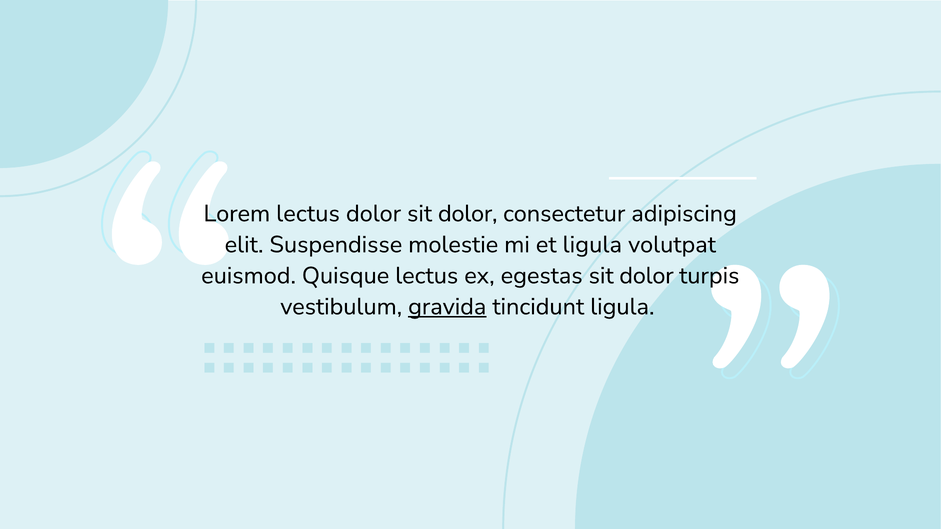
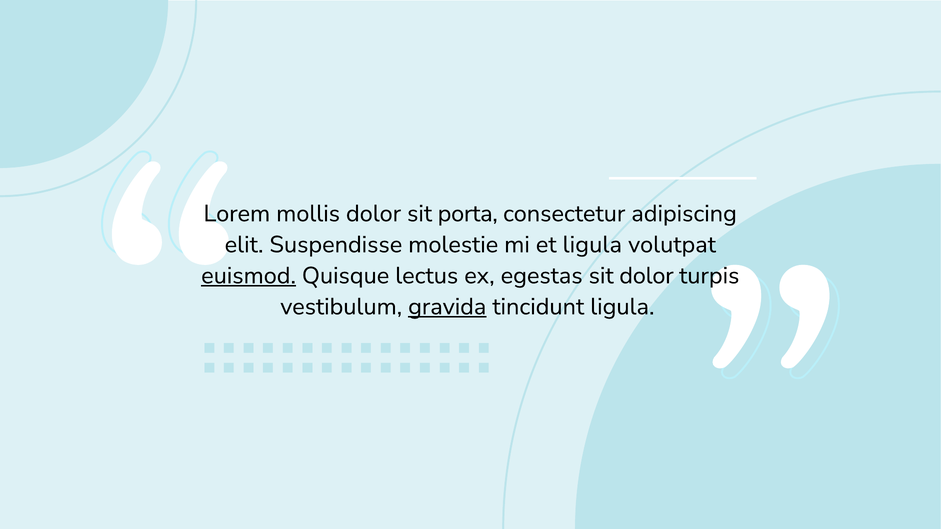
Lorem lectus: lectus -> mollis
dolor sit dolor: dolor -> porta
euismod underline: none -> present
